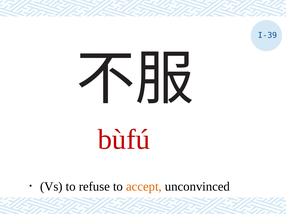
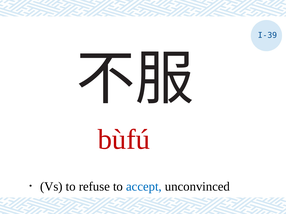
accept colour: orange -> blue
